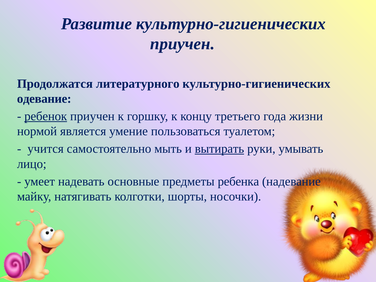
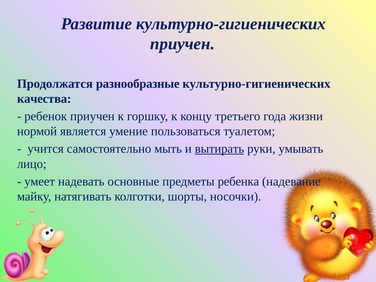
литературного: литературного -> разнообразные
одевание: одевание -> качества
ребенок underline: present -> none
